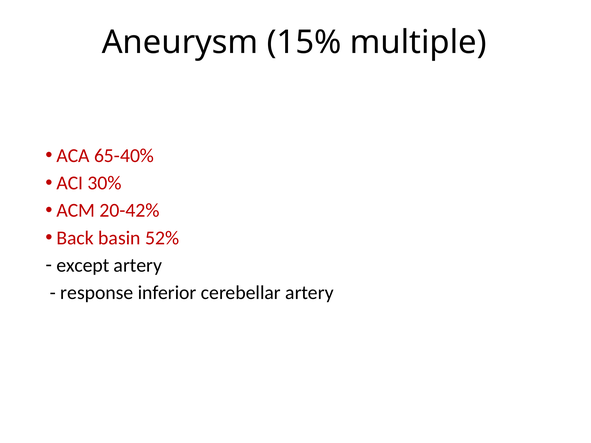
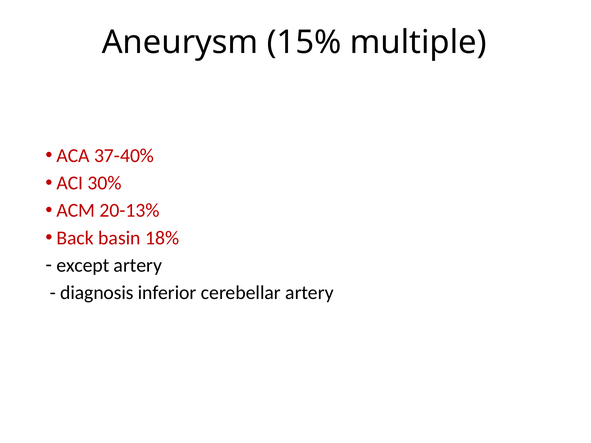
65-40%: 65-40% -> 37-40%
20-42%: 20-42% -> 20-13%
52%: 52% -> 18%
response: response -> diagnosis
